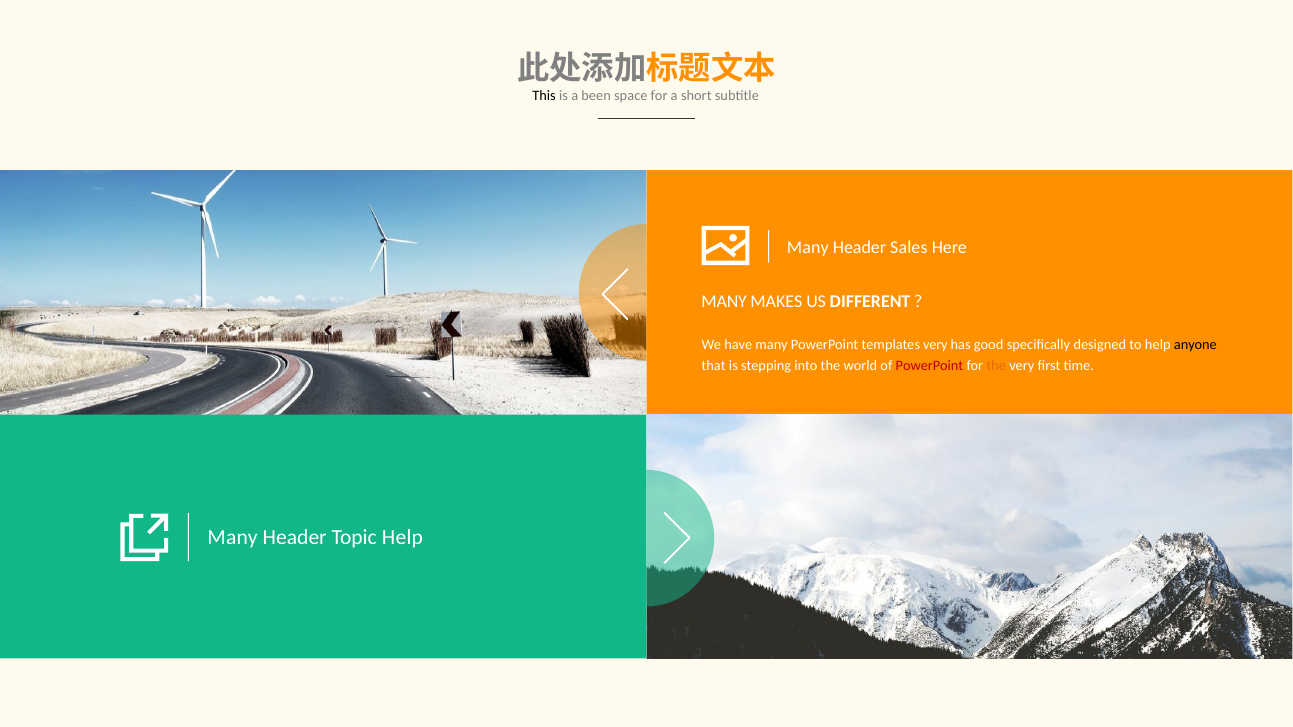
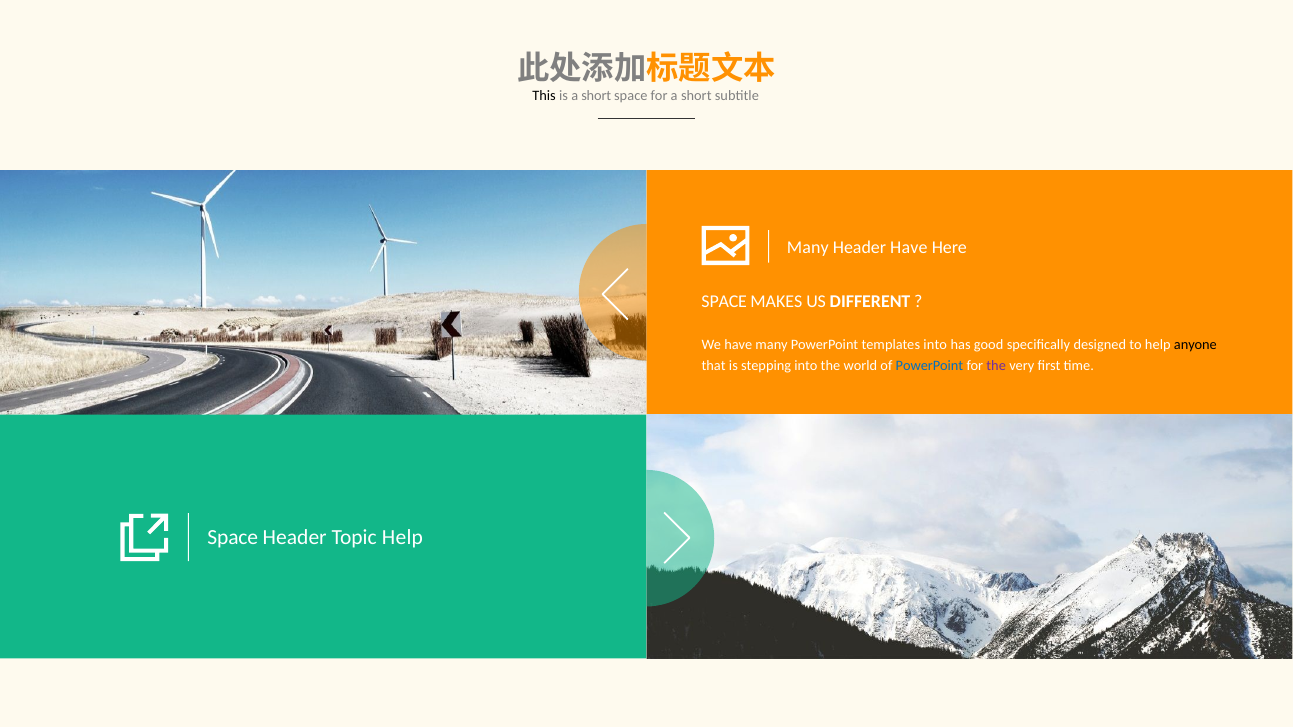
is a been: been -> short
Header Sales: Sales -> Have
MANY at (724, 302): MANY -> SPACE
templates very: very -> into
PowerPoint at (929, 366) colour: red -> blue
the at (996, 366) colour: orange -> purple
Many at (233, 538): Many -> Space
